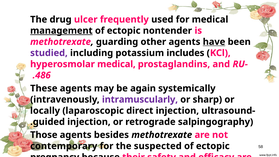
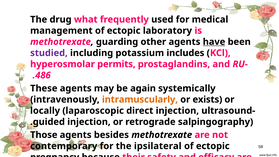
ulcer: ulcer -> what
management underline: present -> none
nontender: nontender -> laboratory
hyperosmolar medical: medical -> permits
intramuscularly colour: purple -> orange
sharp: sharp -> exists
suspected: suspected -> ipsilateral
